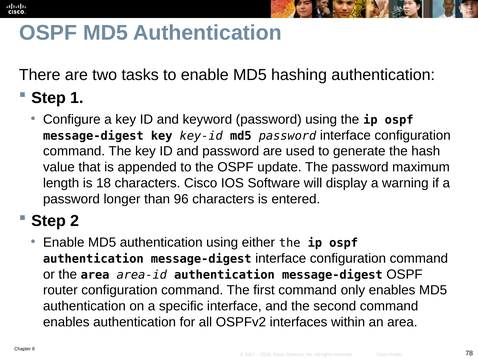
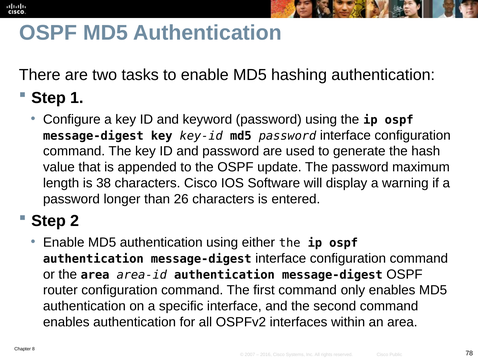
18: 18 -> 38
96: 96 -> 26
